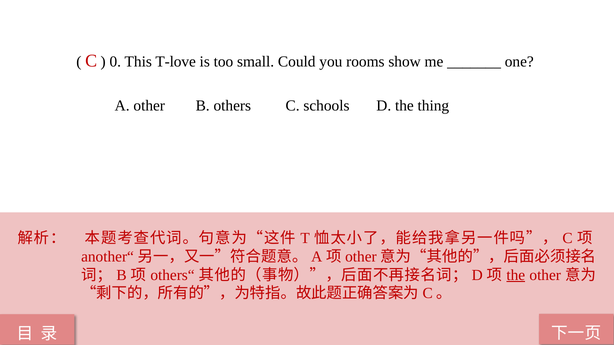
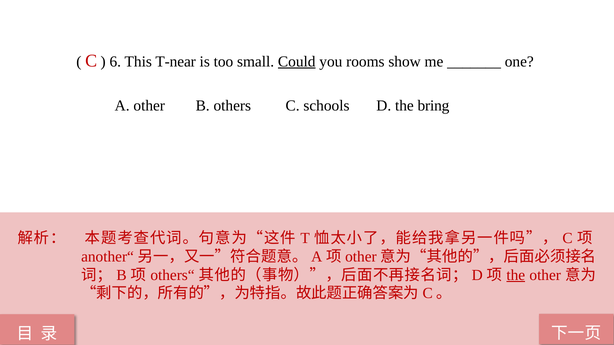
0: 0 -> 6
T-love: T-love -> T-near
Could underline: none -> present
thing: thing -> bring
